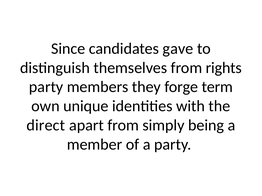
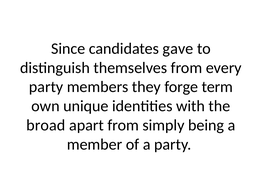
rights: rights -> every
direct: direct -> broad
